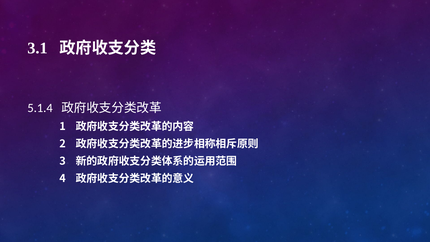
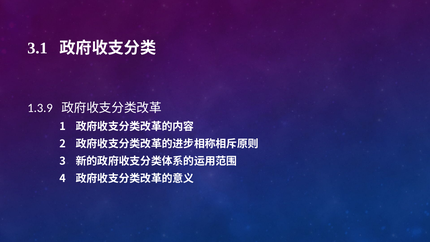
5.1.4: 5.1.4 -> 1.3.9
